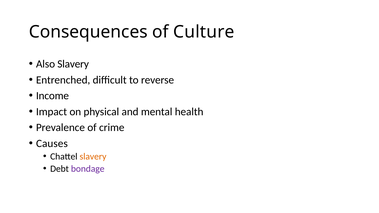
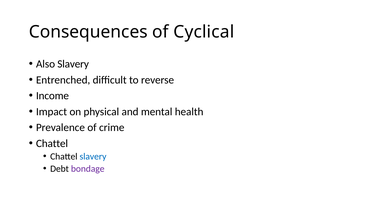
Culture: Culture -> Cyclical
Causes at (52, 144): Causes -> Chattel
slavery at (93, 157) colour: orange -> blue
